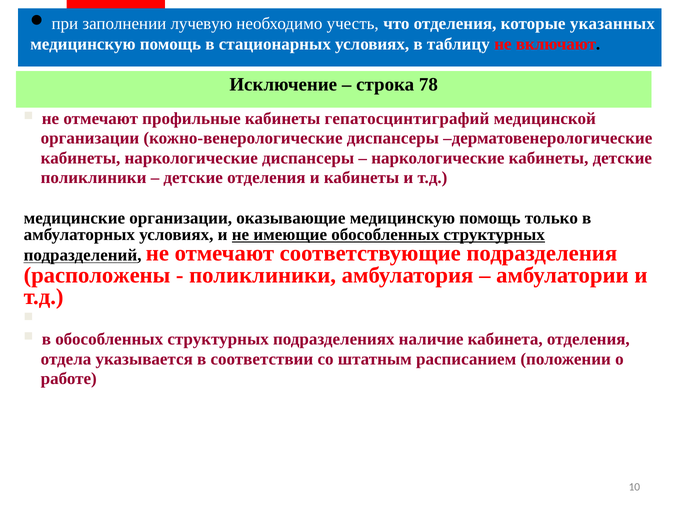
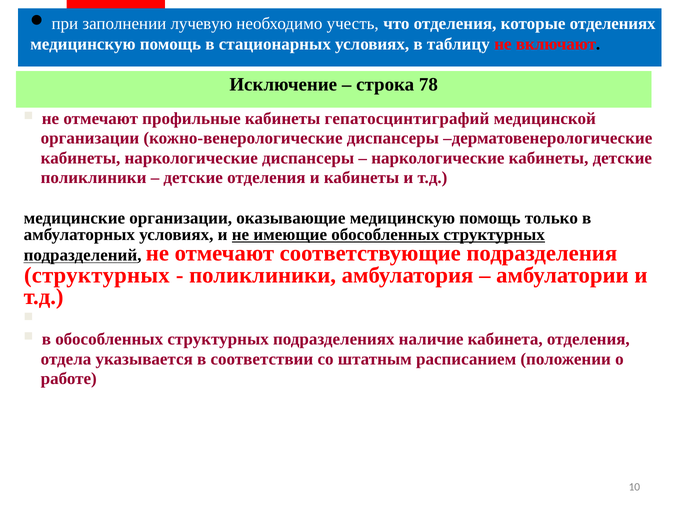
указанных: указанных -> отделениях
расположены at (97, 276): расположены -> структурных
